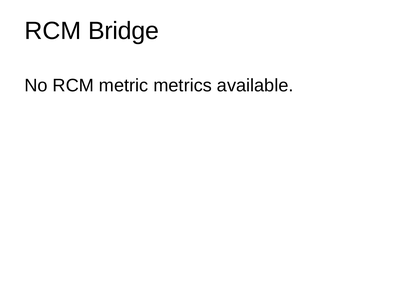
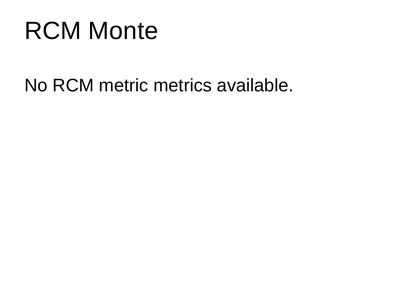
Bridge: Bridge -> Monte
